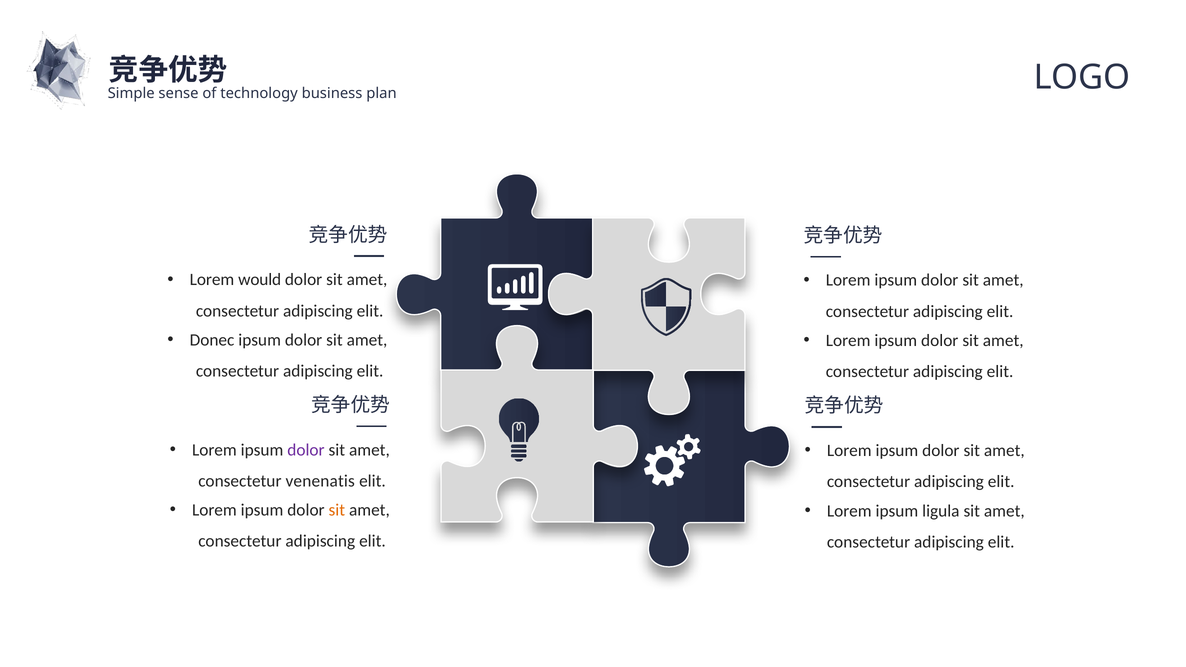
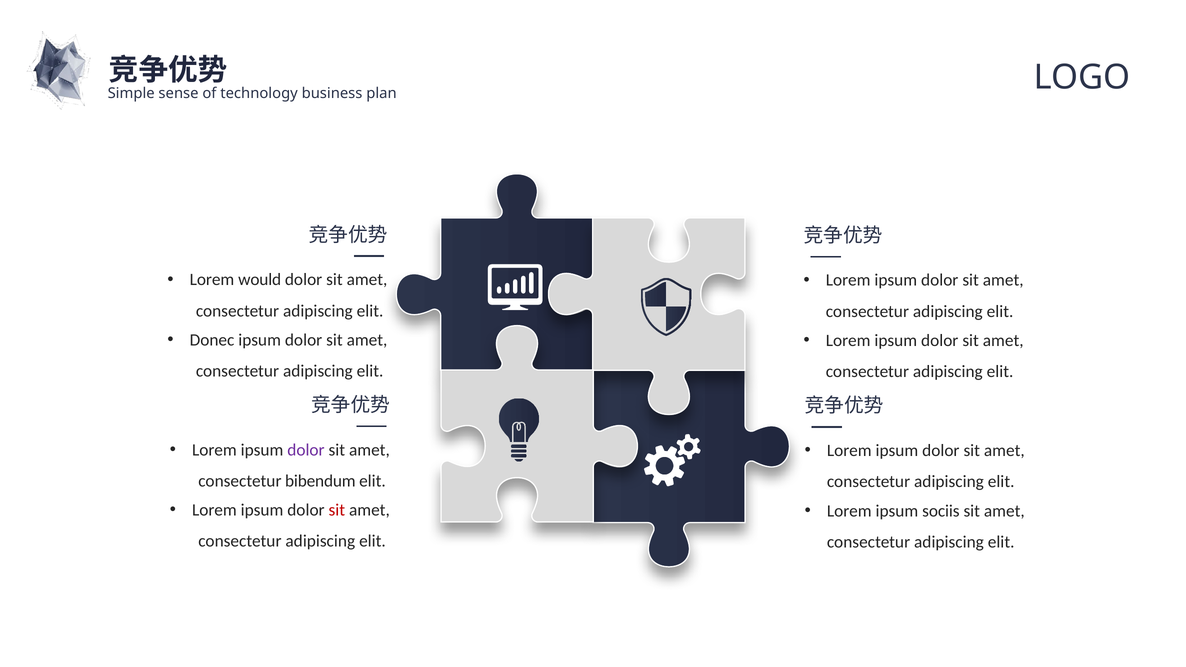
venenatis: venenatis -> bibendum
sit at (337, 510) colour: orange -> red
ligula: ligula -> sociis
